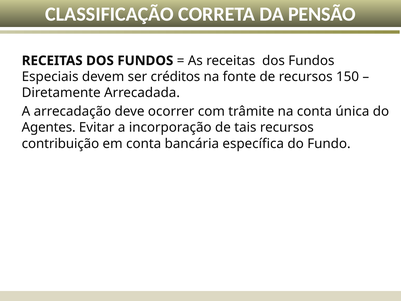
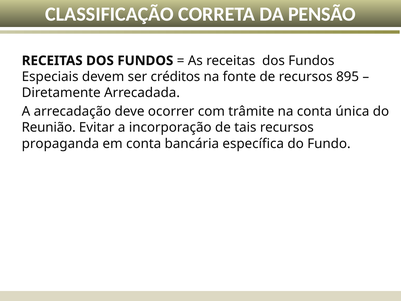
150: 150 -> 895
Agentes: Agentes -> Reunião
contribuição: contribuição -> propaganda
